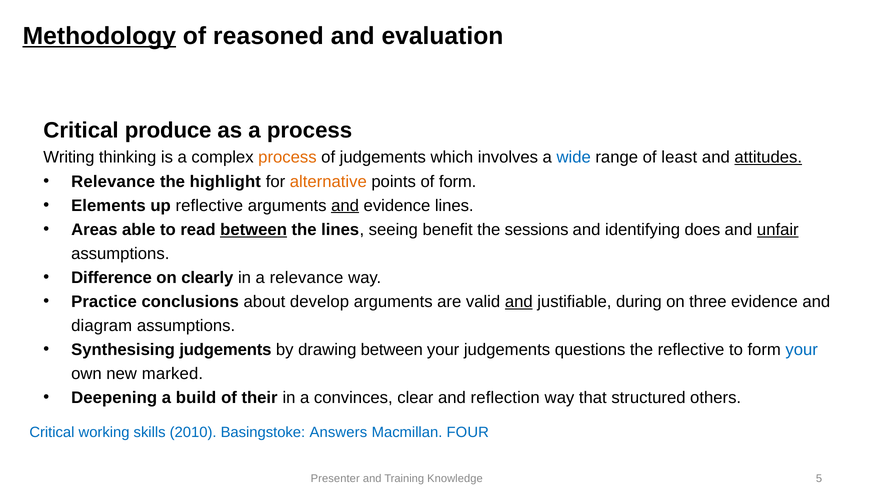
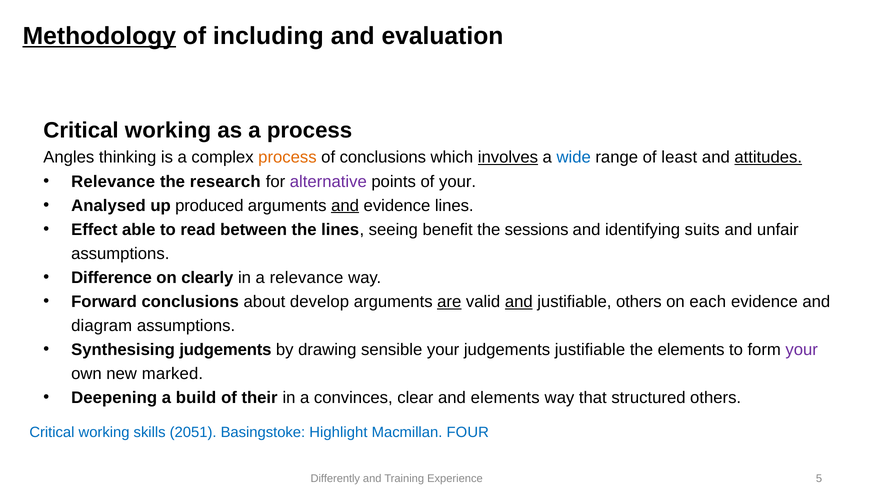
reasoned: reasoned -> including
produce at (168, 130): produce -> working
Writing: Writing -> Angles
of judgements: judgements -> conclusions
involves underline: none -> present
highlight: highlight -> research
alternative colour: orange -> purple
of form: form -> your
Elements: Elements -> Analysed
up reflective: reflective -> produced
Areas: Areas -> Effect
between at (254, 229) underline: present -> none
does: does -> suits
unfair underline: present -> none
Practice: Practice -> Forward
are underline: none -> present
justifiable during: during -> others
three: three -> each
drawing between: between -> sensible
judgements questions: questions -> justifiable
the reflective: reflective -> elements
your at (802, 349) colour: blue -> purple
and reflection: reflection -> elements
2010: 2010 -> 2051
Answers: Answers -> Highlight
Presenter: Presenter -> Differently
Knowledge: Knowledge -> Experience
